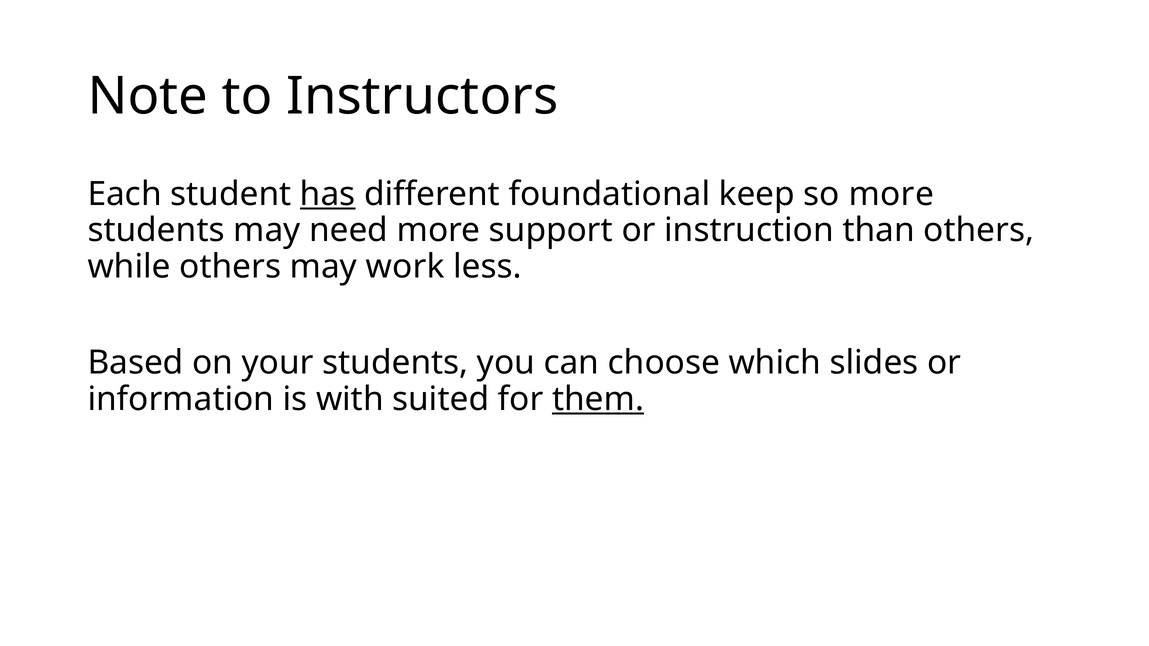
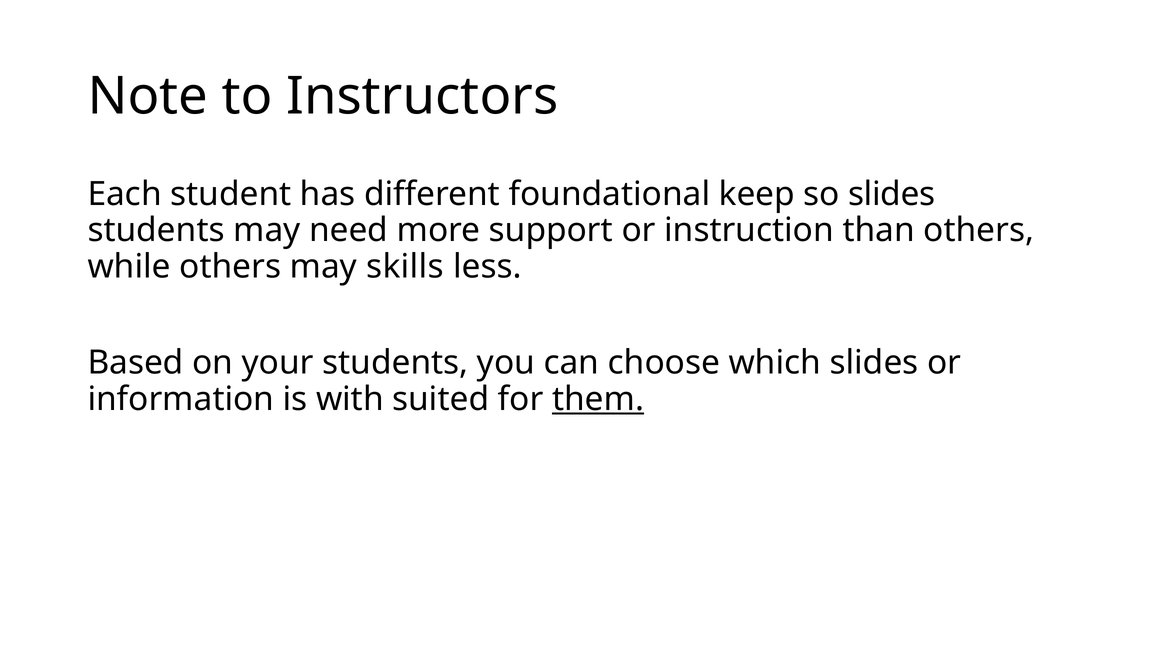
has underline: present -> none
so more: more -> slides
work: work -> skills
